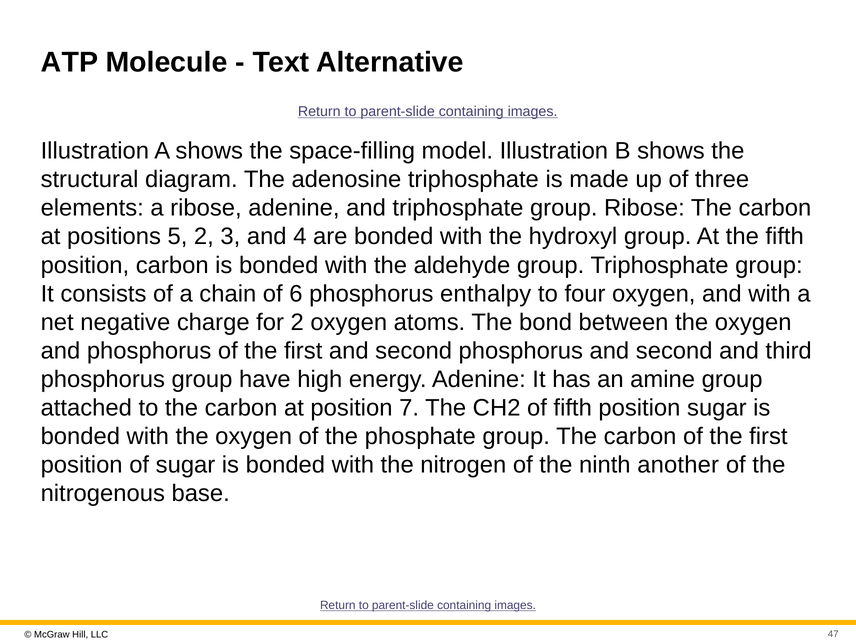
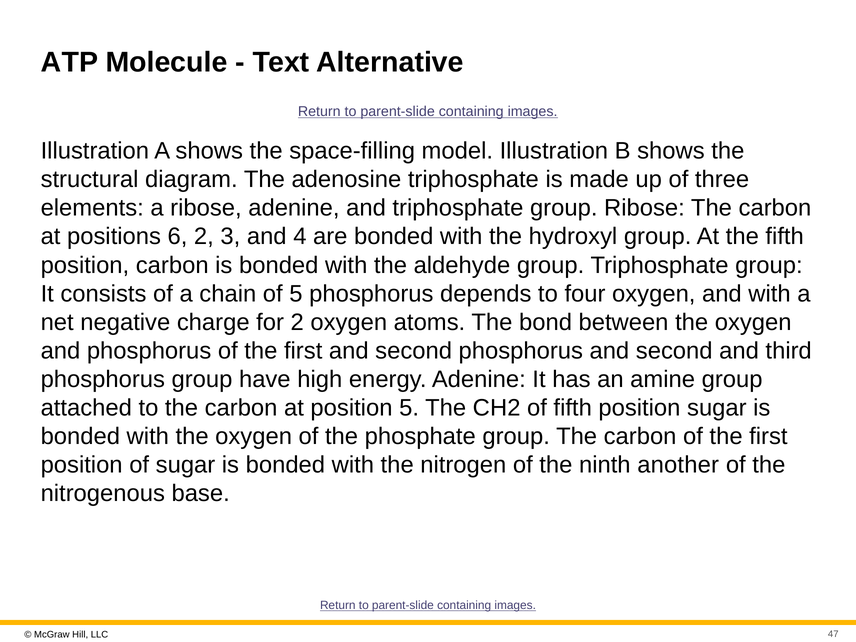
5: 5 -> 6
of 6: 6 -> 5
enthalpy: enthalpy -> depends
position 7: 7 -> 5
